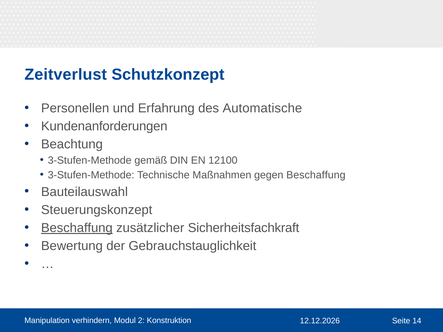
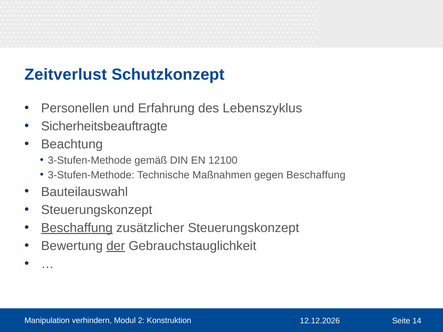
Automatische: Automatische -> Lebenszyklus
Kundenanforderungen: Kundenanforderungen -> Sicherheitsbeauftragte
zusätzlicher Sicherheitsfachkraft: Sicherheitsfachkraft -> Steuerungskonzept
der underline: none -> present
